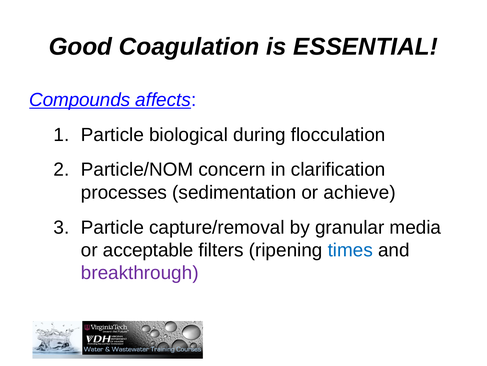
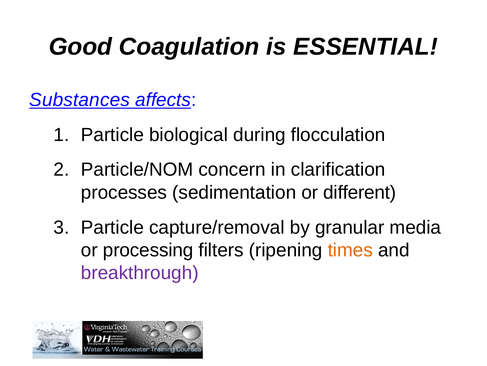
Compounds: Compounds -> Substances
achieve: achieve -> different
acceptable: acceptable -> processing
times colour: blue -> orange
